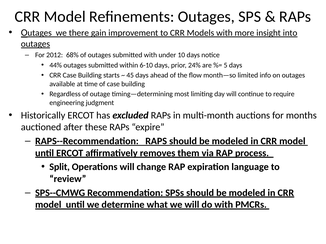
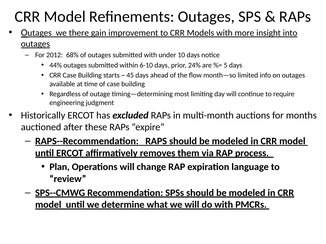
Split: Split -> Plan
